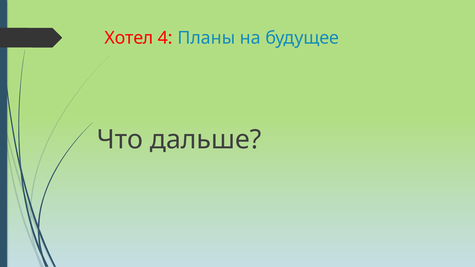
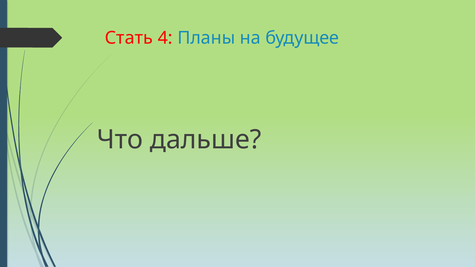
Хотел: Хотел -> Стать
